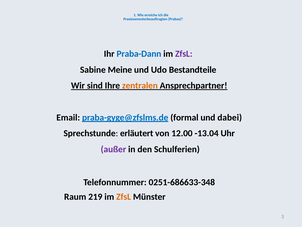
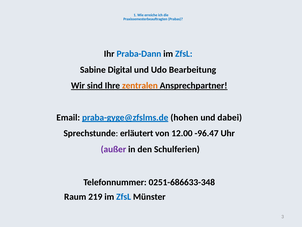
ZfsL at (184, 54) colour: purple -> blue
Meine: Meine -> Digital
Bestandteile: Bestandteile -> Bearbeitung
formal: formal -> hohen
-13.04: -13.04 -> -96.47
ZfsL at (124, 197) colour: orange -> blue
